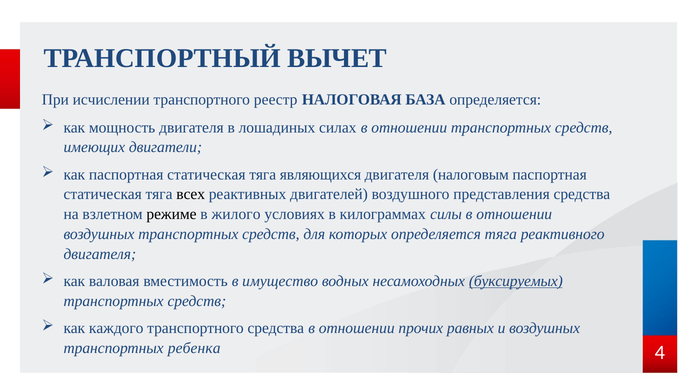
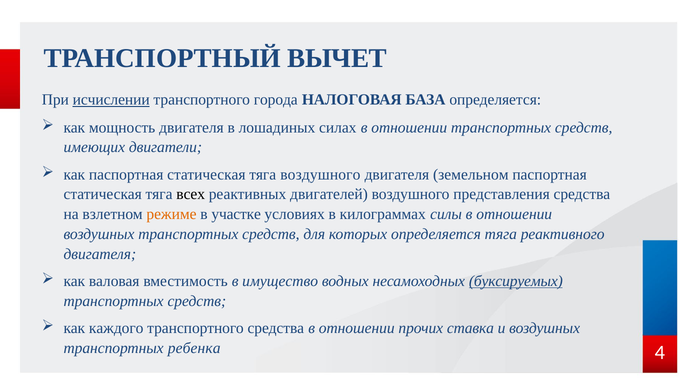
исчислении underline: none -> present
реестр: реестр -> города
тяга являющихся: являющихся -> воздушного
налоговым: налоговым -> земельном
режиме colour: black -> orange
жилого: жилого -> участке
равных: равных -> ставка
